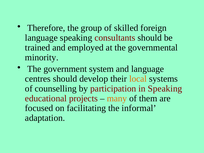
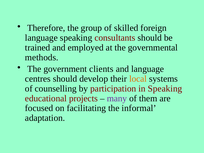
minority: minority -> methods
system: system -> clients
many colour: orange -> purple
